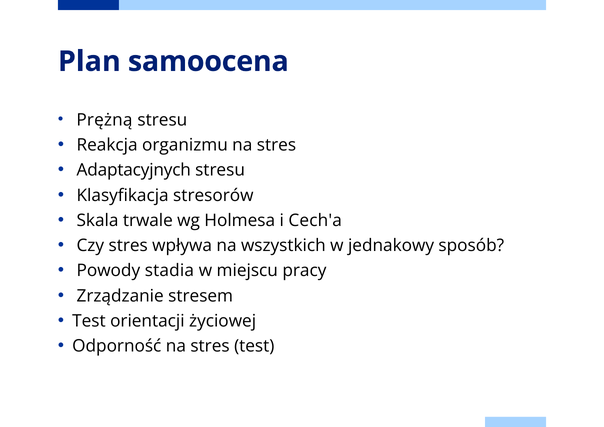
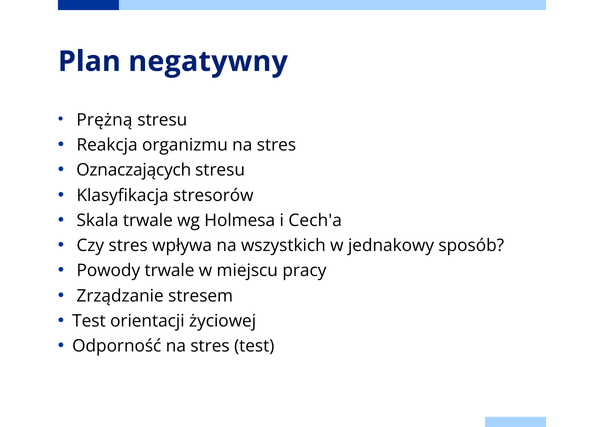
samoocena: samoocena -> negatywny
Adaptacyjnych: Adaptacyjnych -> Oznaczających
Powody stadia: stadia -> trwale
